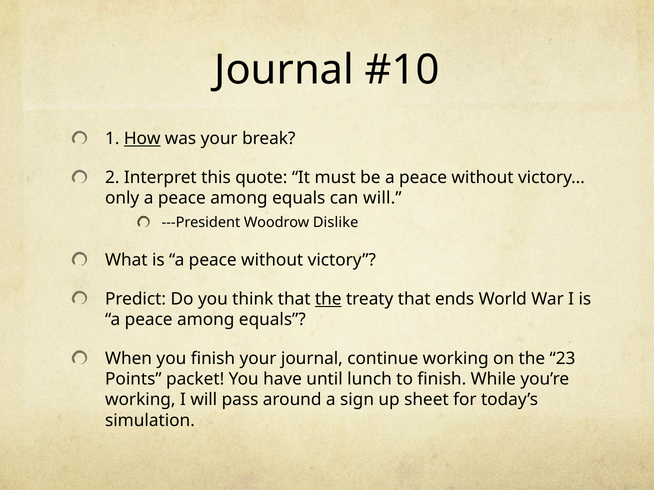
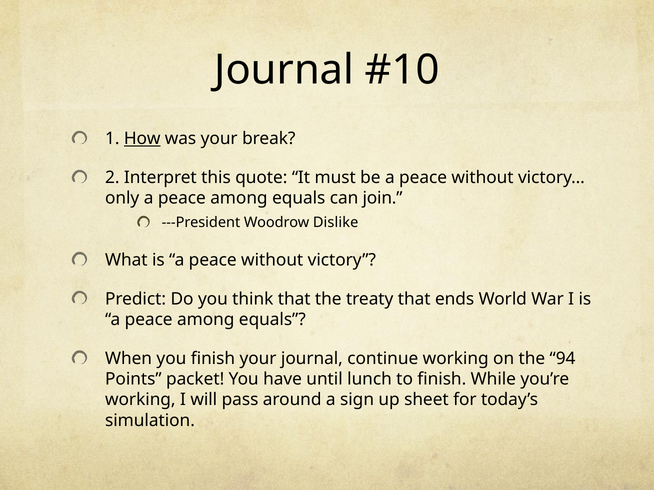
can will: will -> join
the at (328, 299) underline: present -> none
23: 23 -> 94
